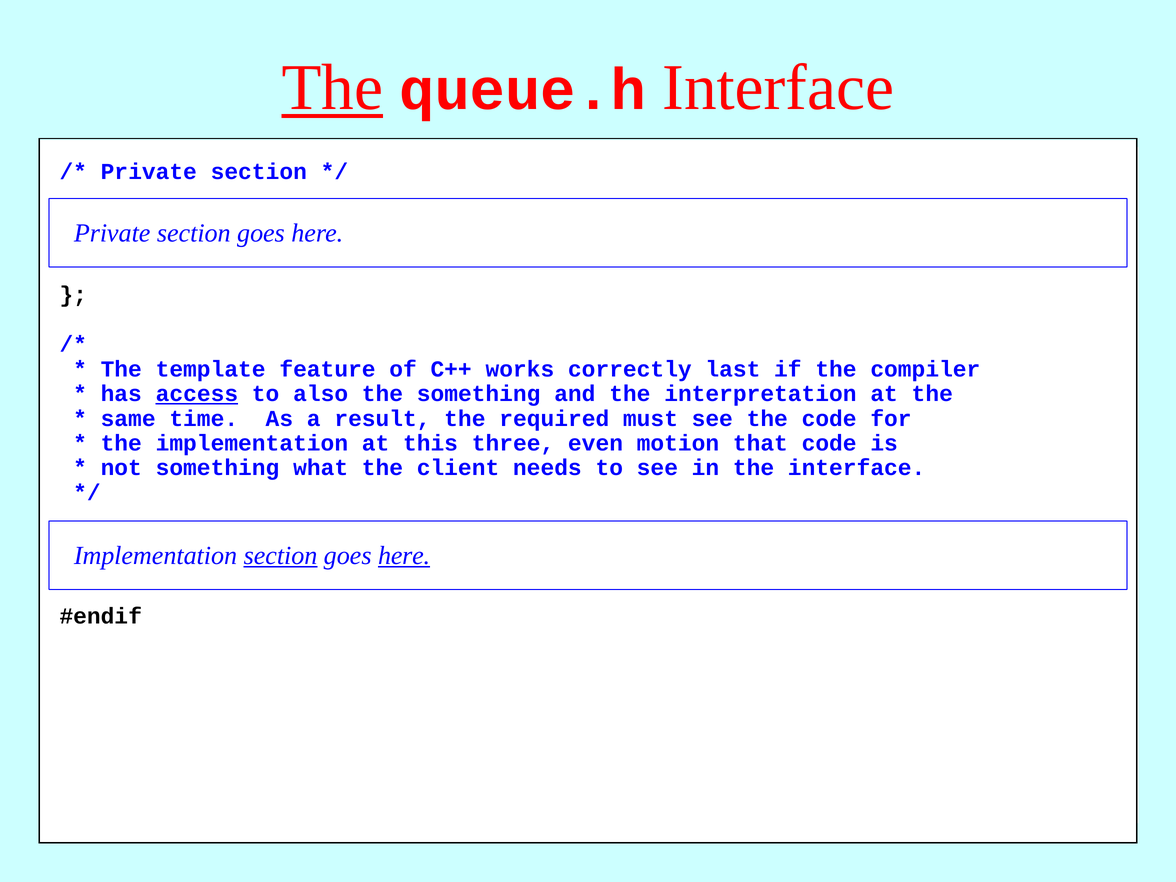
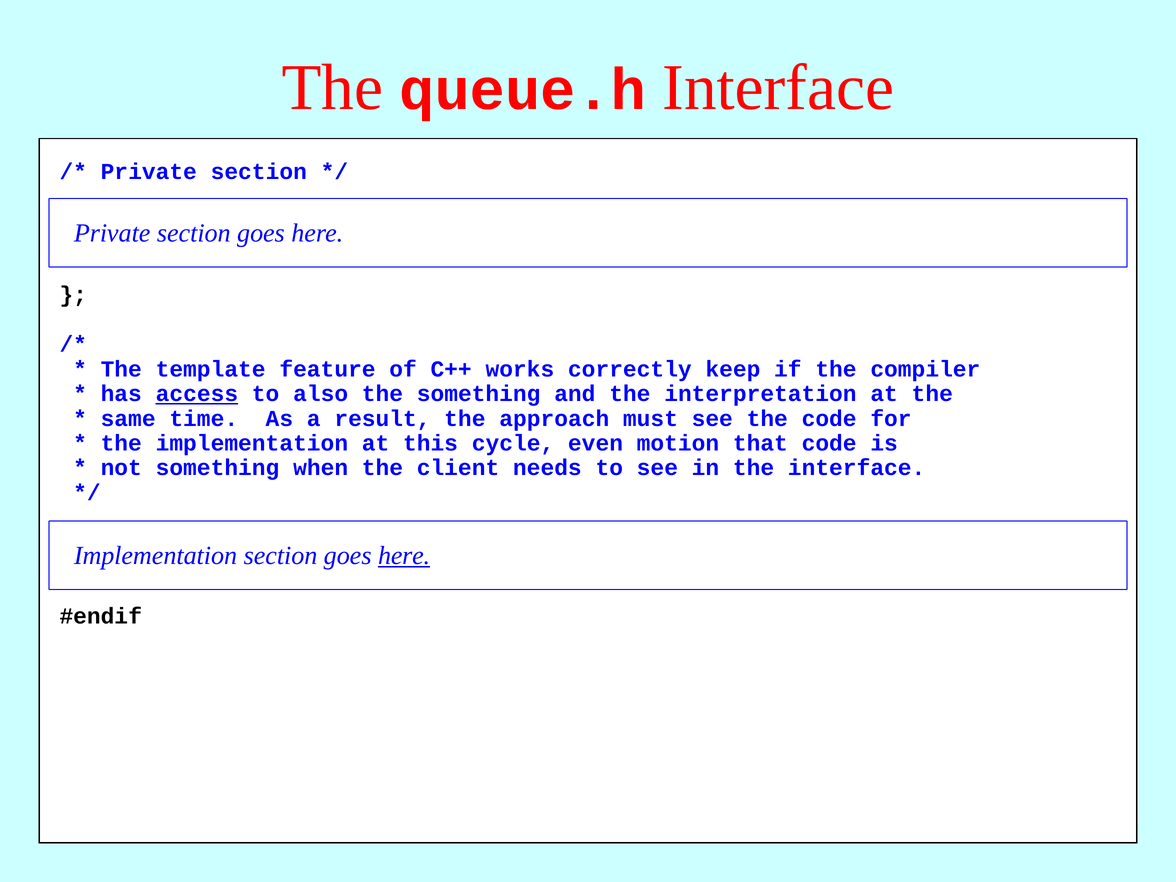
The at (332, 88) underline: present -> none
last: last -> keep
required: required -> approach
three: three -> cycle
what: what -> when
section at (281, 556) underline: present -> none
